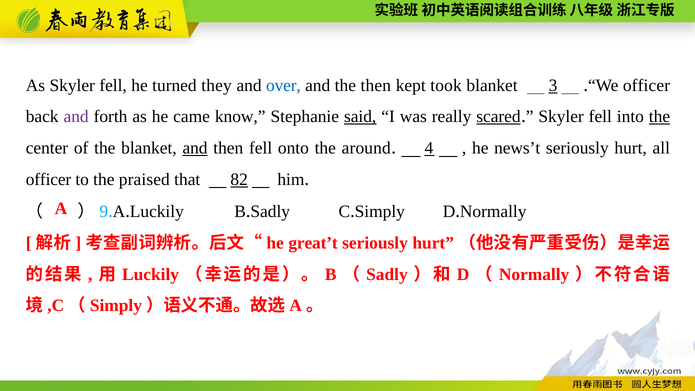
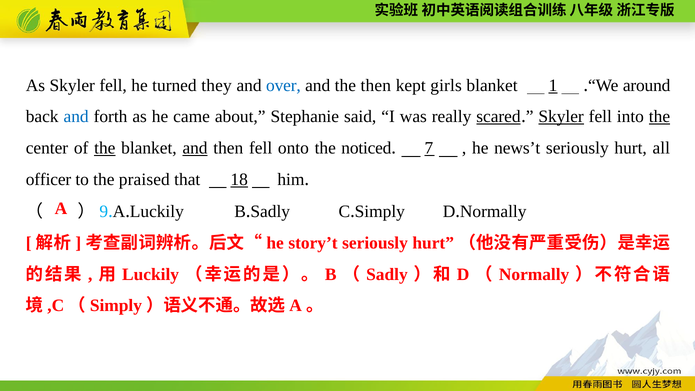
took: took -> girls
3: 3 -> 1
officer at (646, 85): officer -> around
and at (76, 117) colour: purple -> blue
know: know -> about
said underline: present -> none
Skyler at (561, 117) underline: none -> present
the at (105, 148) underline: none -> present
around: around -> noticed
4: 4 -> 7
82: 82 -> 18
great’t: great’t -> story’t
